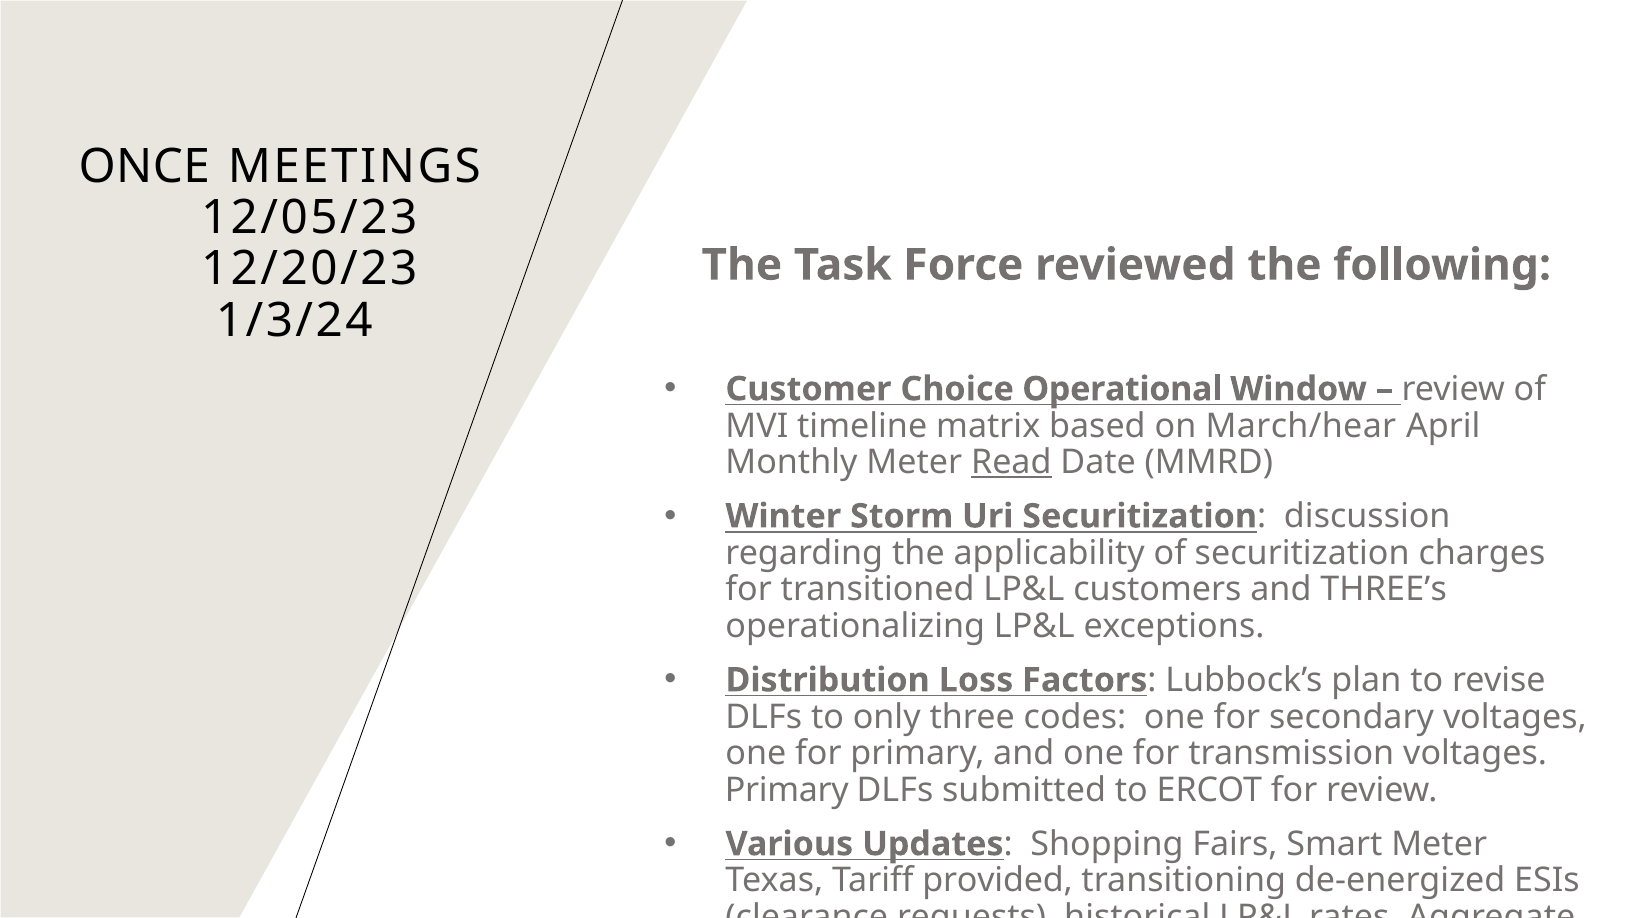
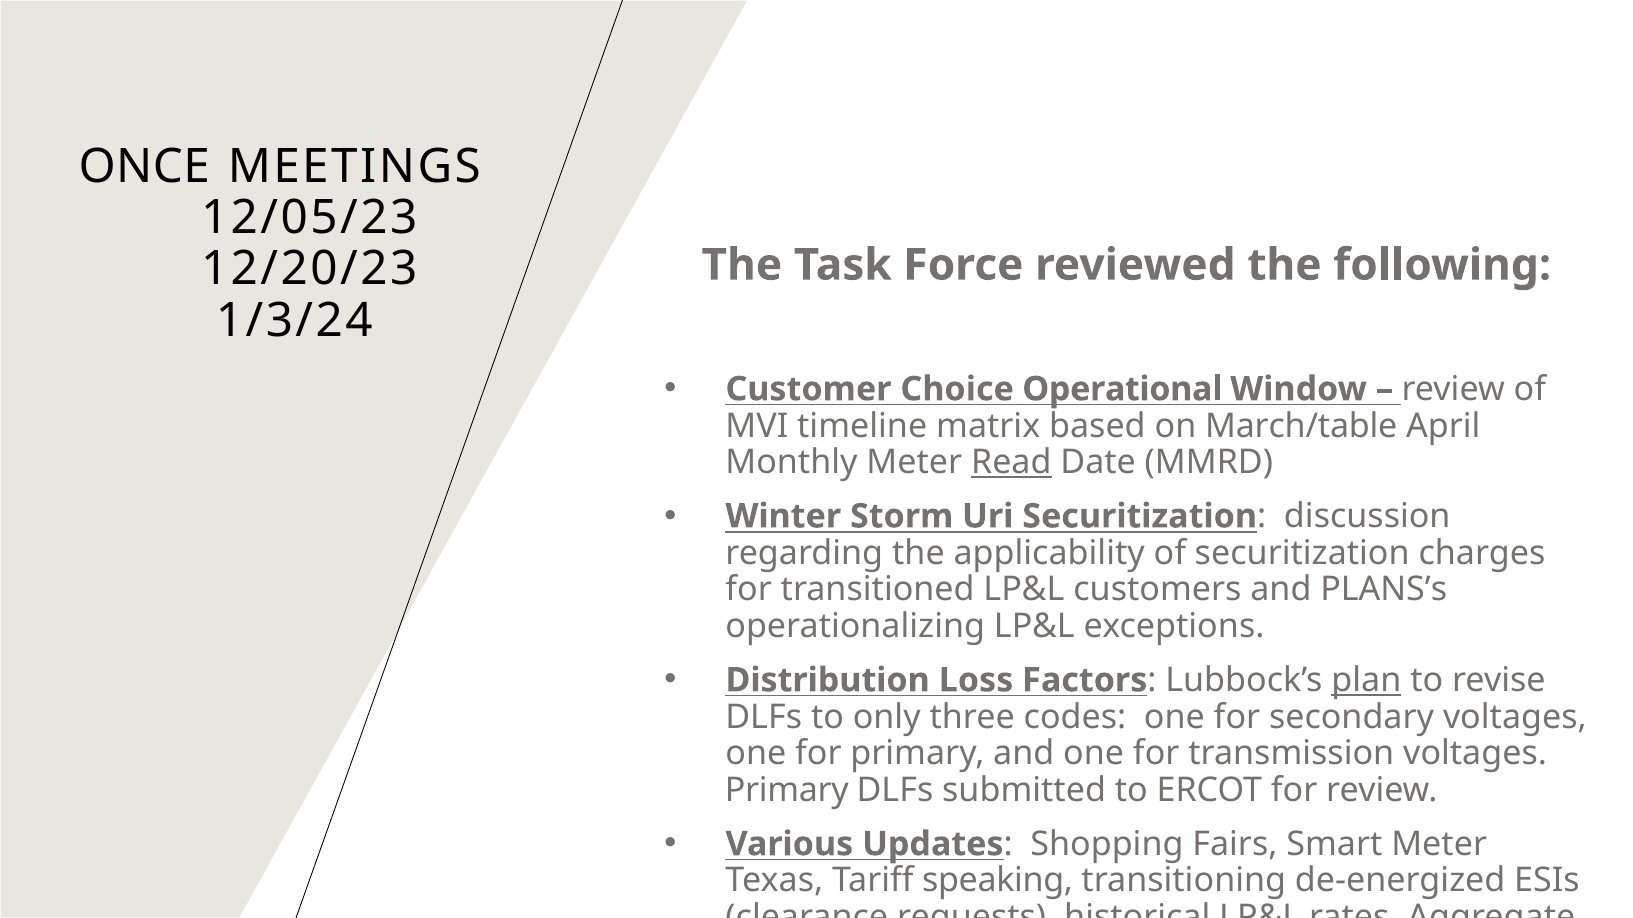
March/hear: March/hear -> March/table
THREE’s: THREE’s -> PLANS’s
plan underline: none -> present
provided: provided -> speaking
